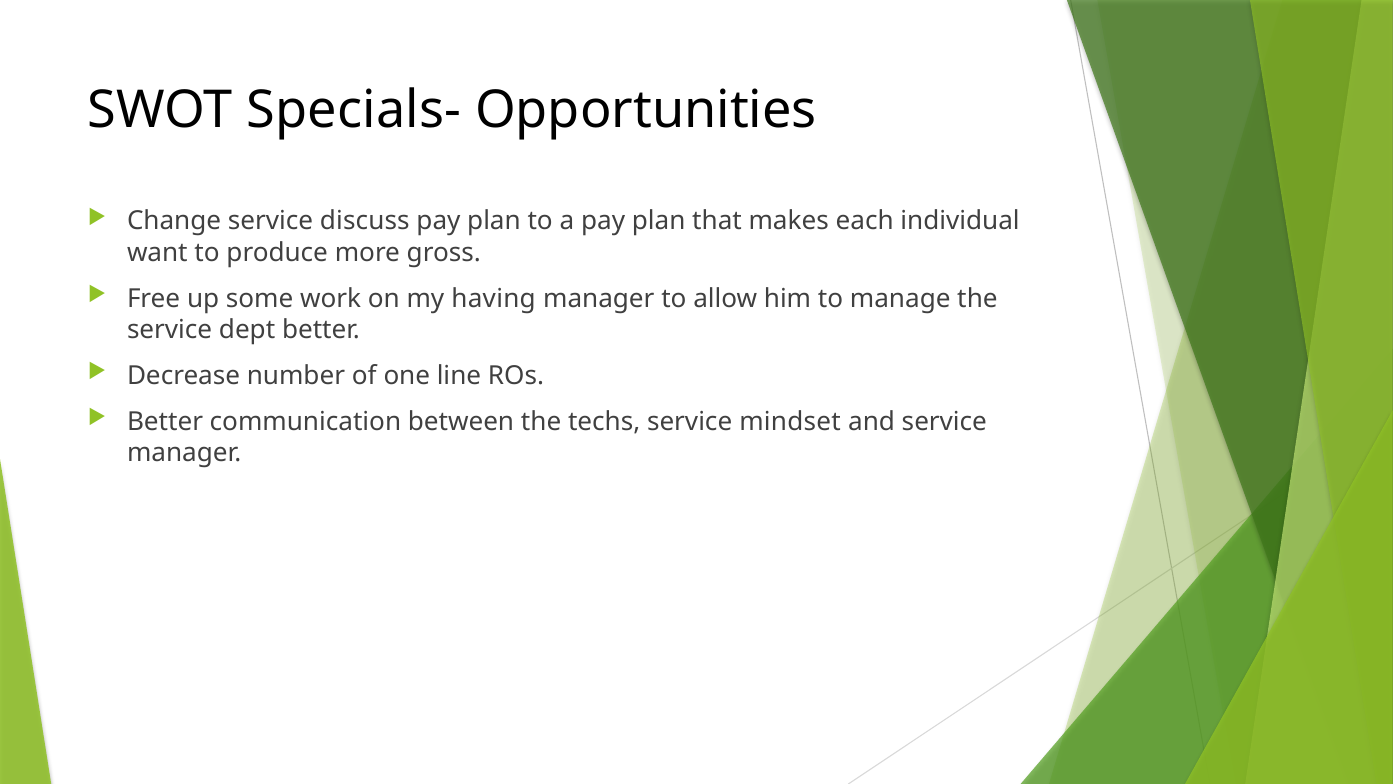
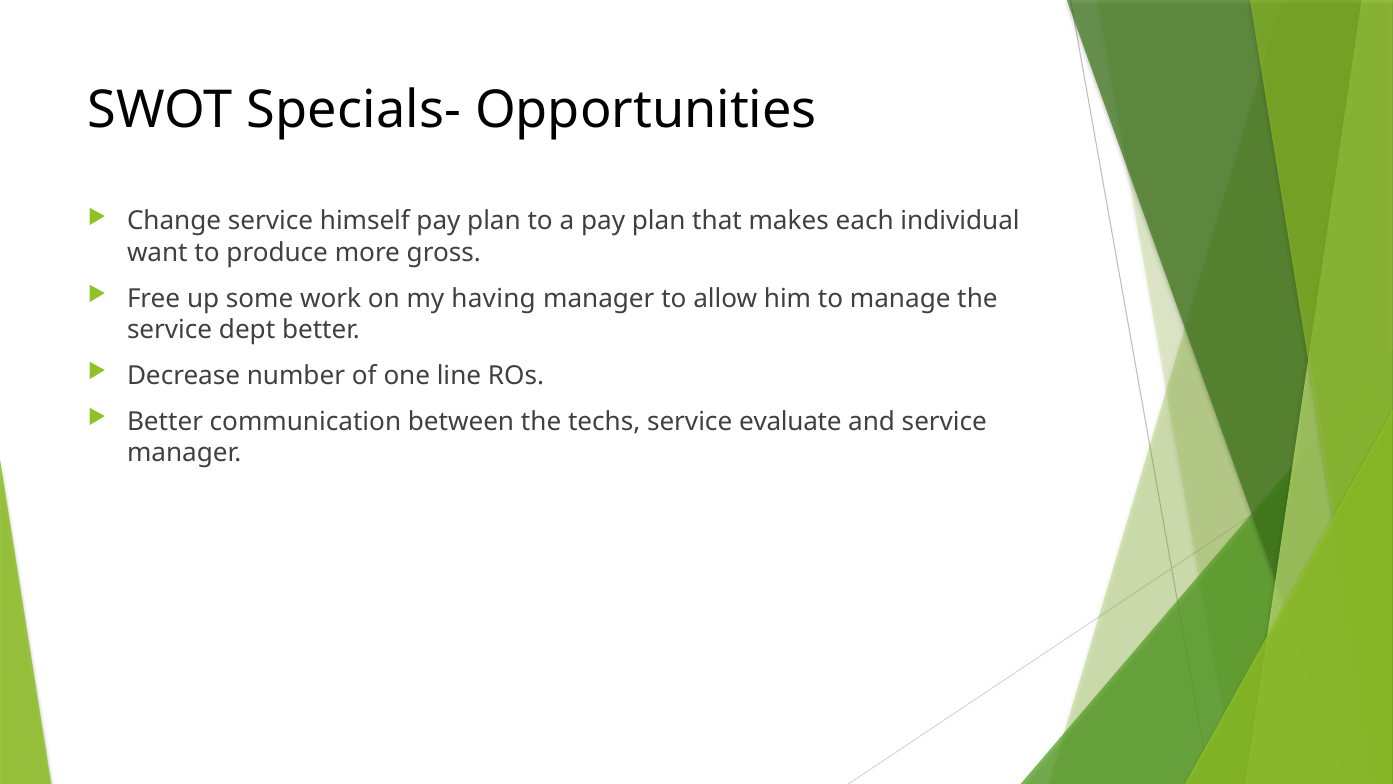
discuss: discuss -> himself
mindset: mindset -> evaluate
